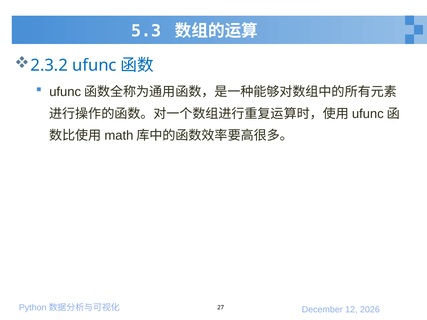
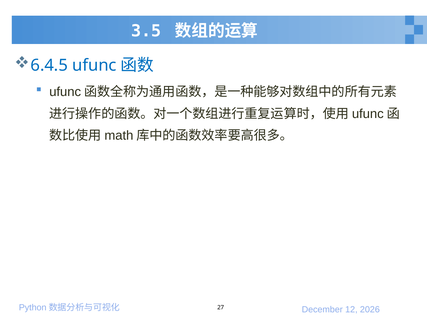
5.3: 5.3 -> 3.5
2.3.2: 2.3.2 -> 6.4.5
